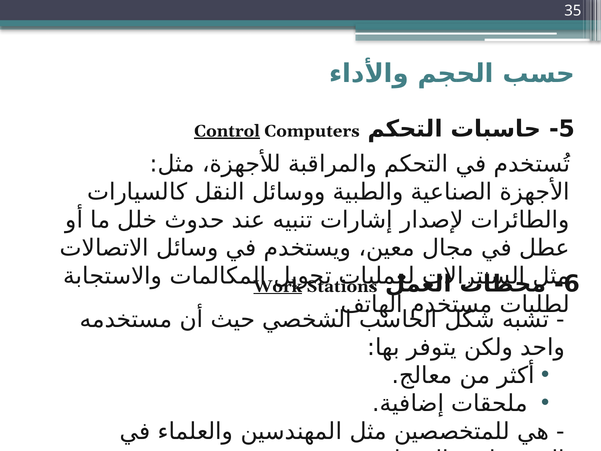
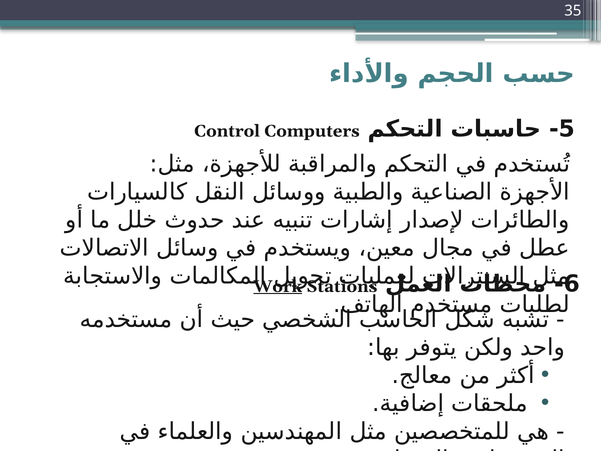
Control underline: present -> none
